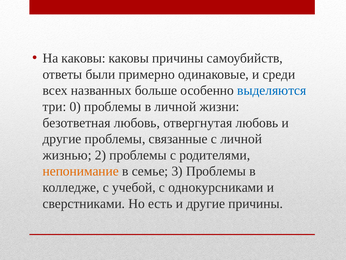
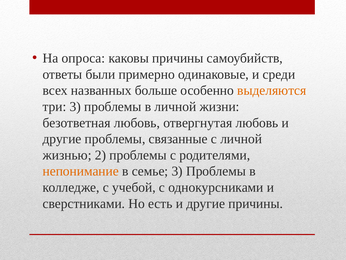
На каковы: каковы -> опроса
выделяются colour: blue -> orange
три 0: 0 -> 3
